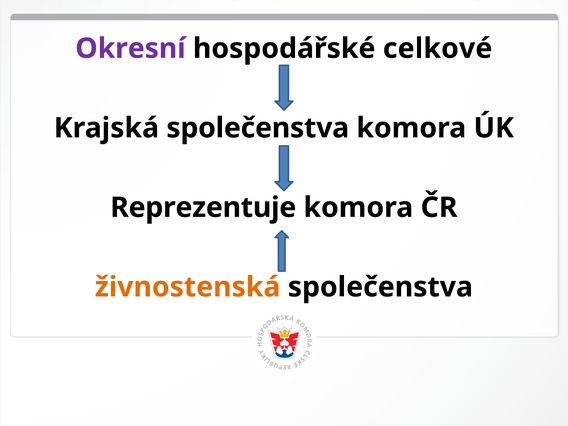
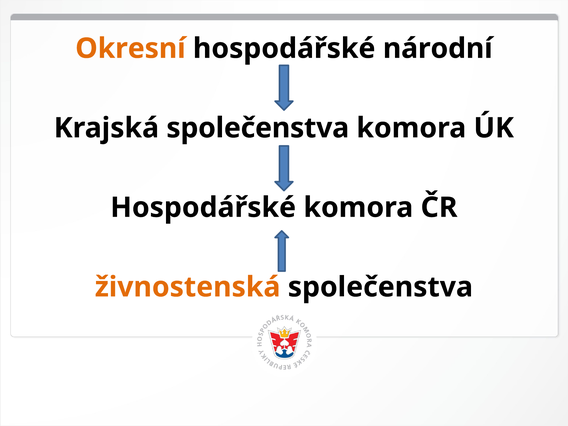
Okresní colour: purple -> orange
celkové: celkové -> národní
Reprezentuje at (203, 208): Reprezentuje -> Hospodářské
